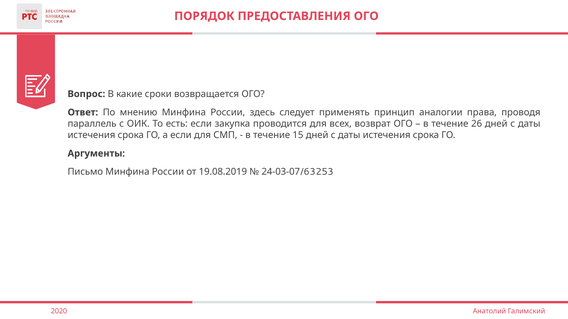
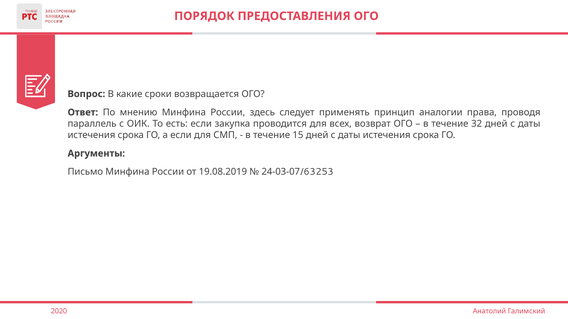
26: 26 -> 32
